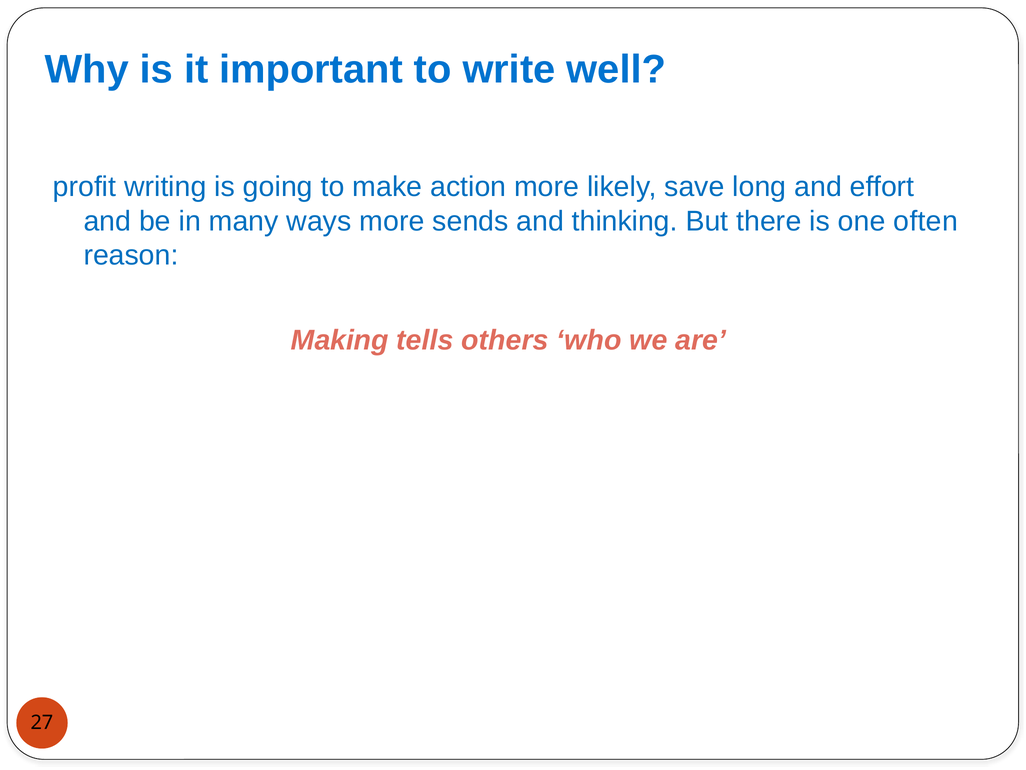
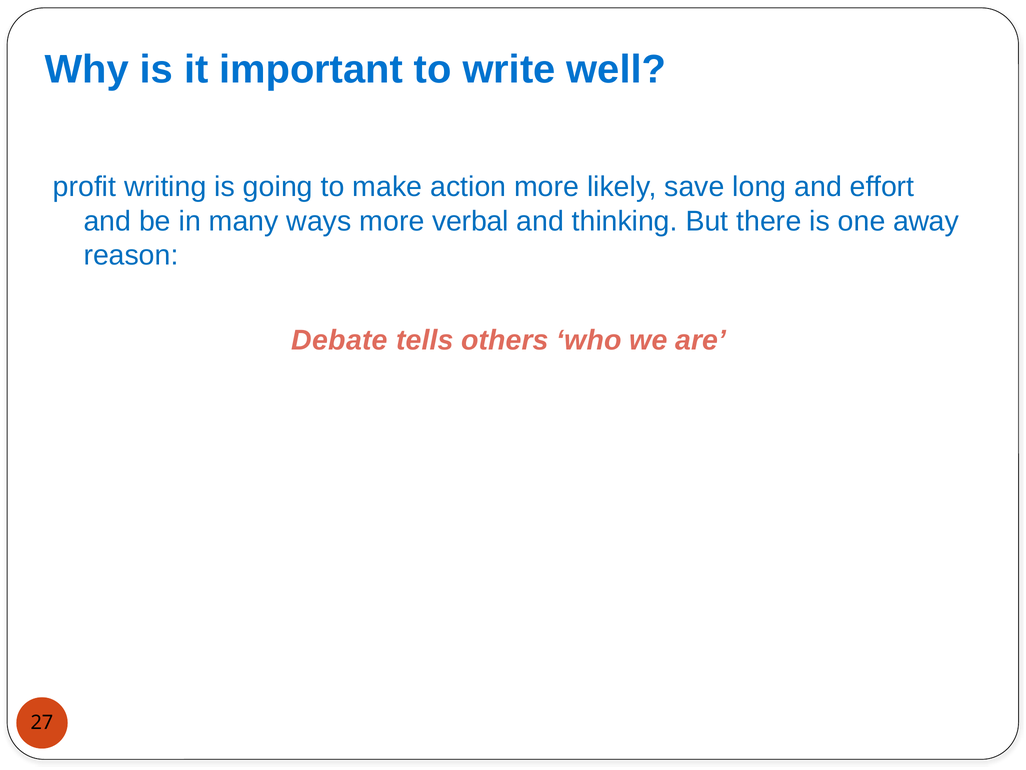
sends: sends -> verbal
often: often -> away
Making: Making -> Debate
